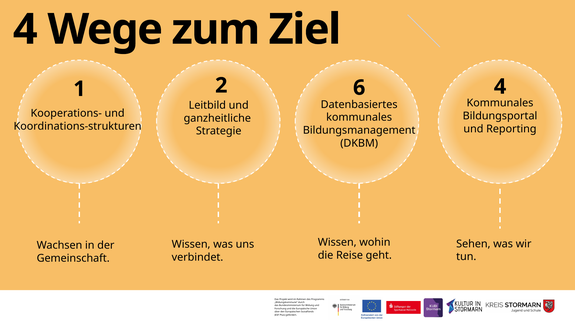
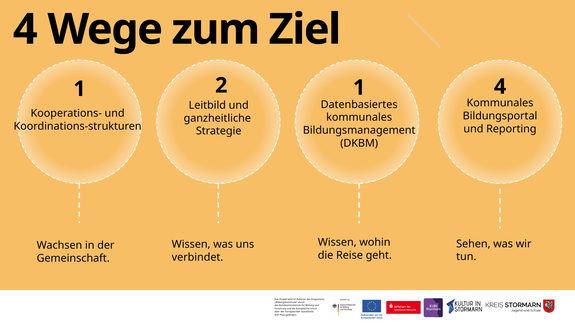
2 6: 6 -> 1
